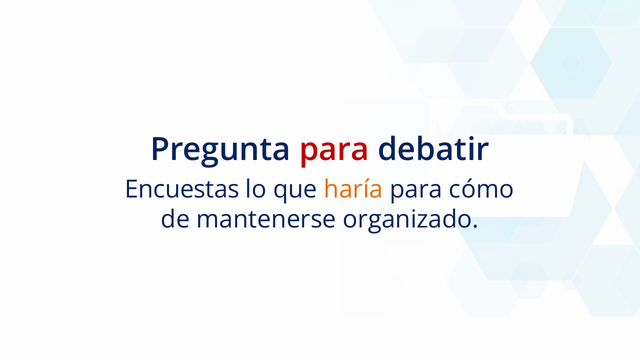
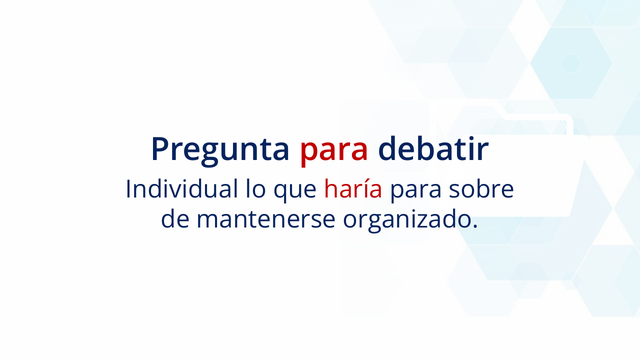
Encuestas: Encuestas -> Individual
haría colour: orange -> red
cómo: cómo -> sobre
